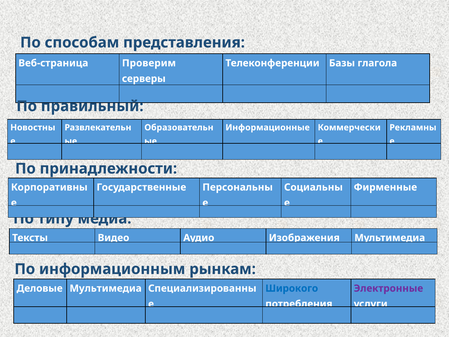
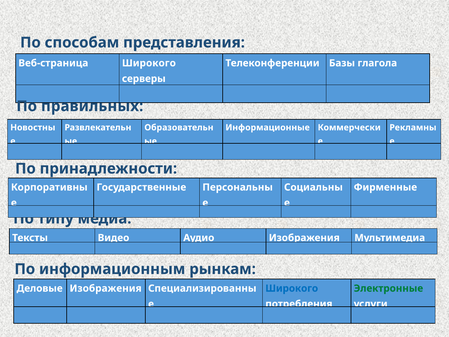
Веб-страница Проверим: Проверим -> Широкого
правильный: правильный -> правильных
Деловые Мультимедиа: Мультимедиа -> Изображения
Электронные colour: purple -> green
